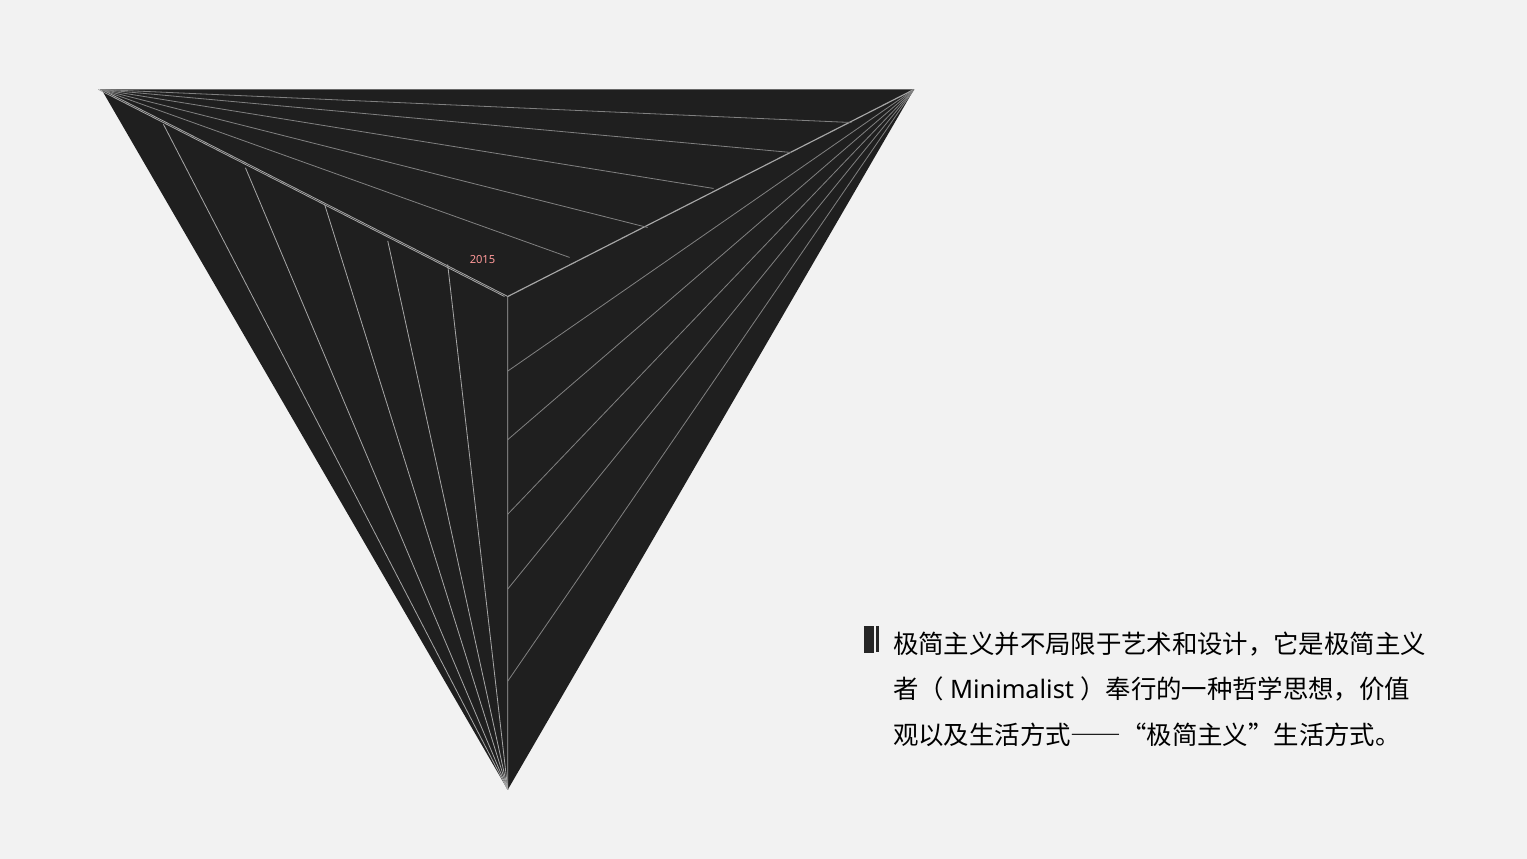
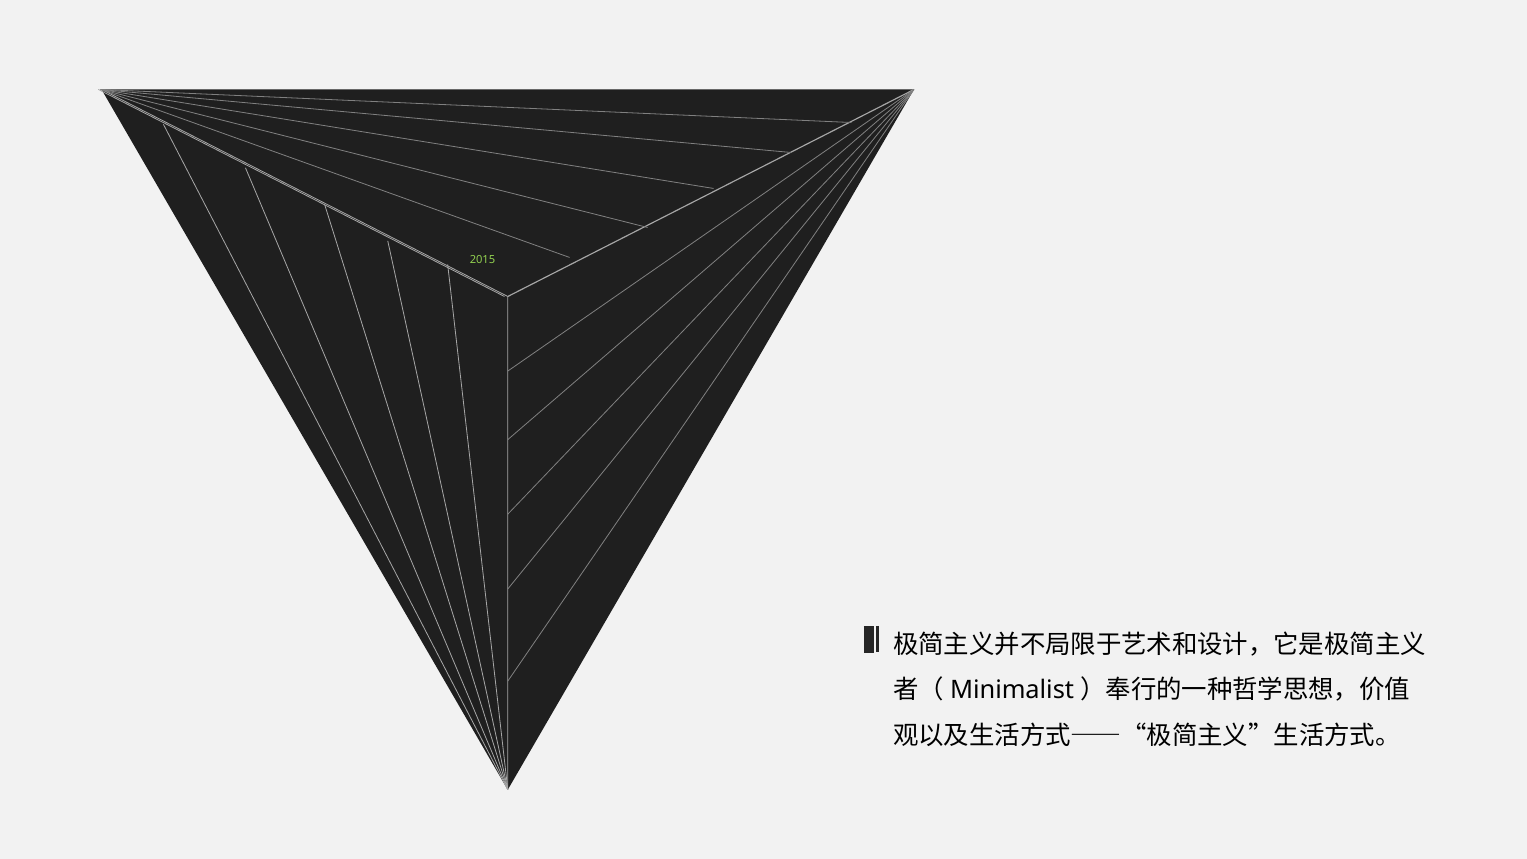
2015 colour: pink -> light green
